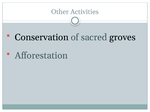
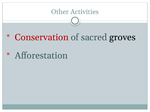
Conservation colour: black -> red
